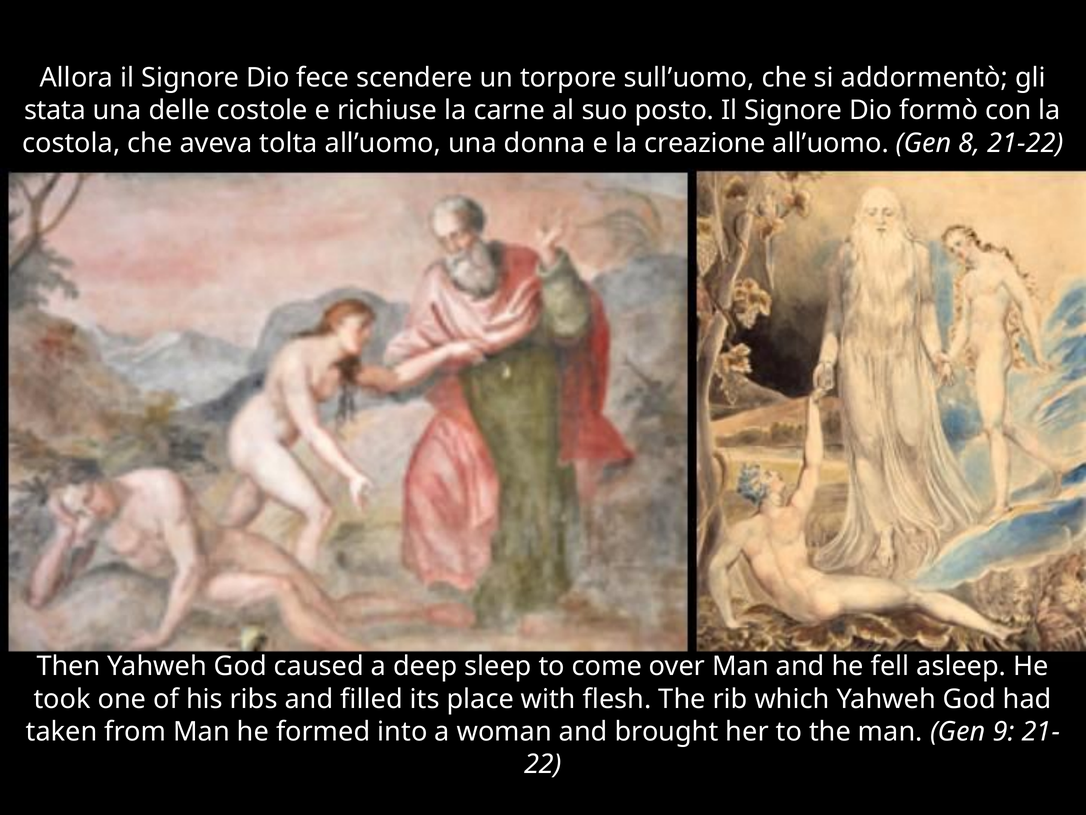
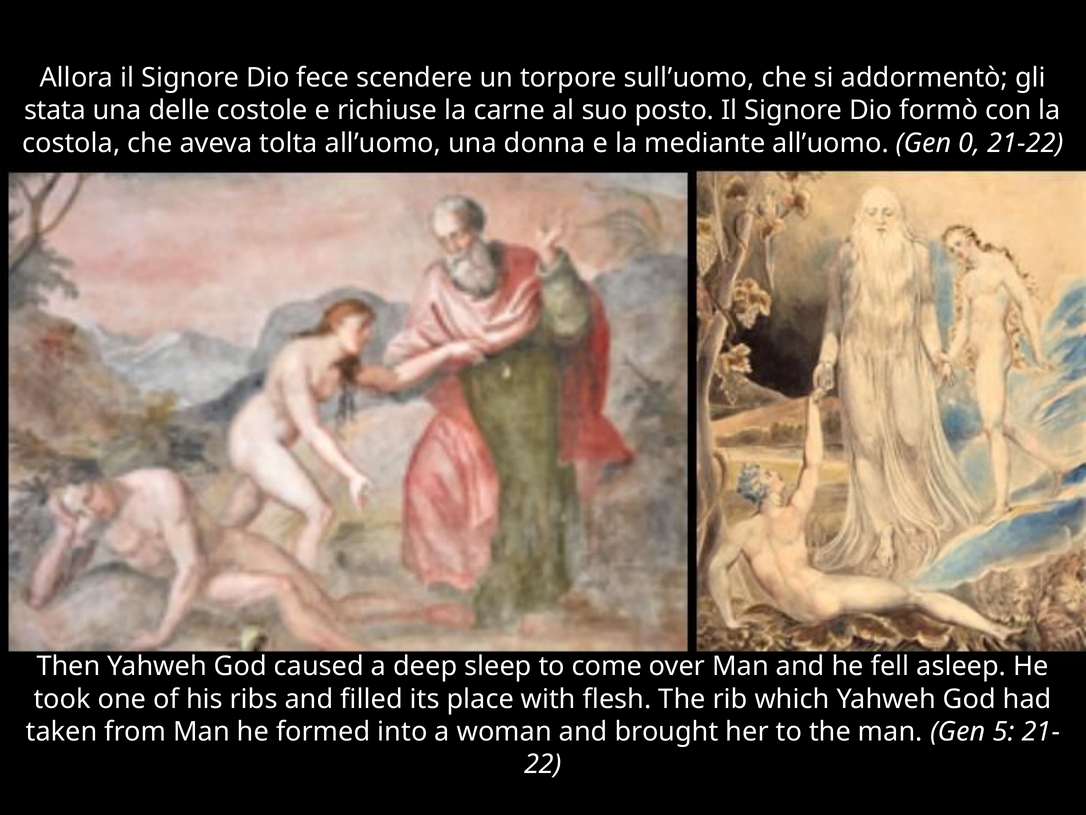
creazione: creazione -> mediante
8: 8 -> 0
9: 9 -> 5
